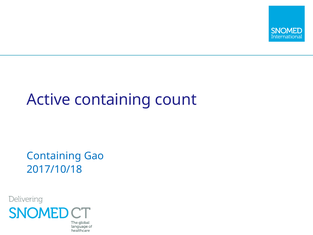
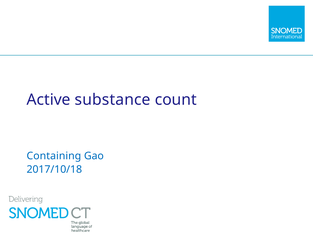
Active containing: containing -> substance
